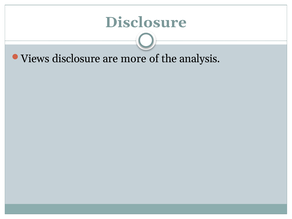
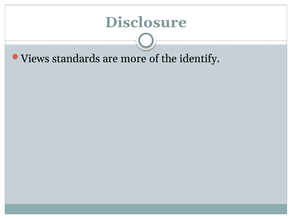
Views disclosure: disclosure -> standards
analysis: analysis -> identify
